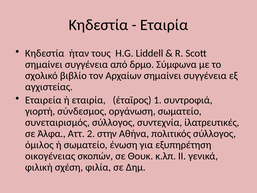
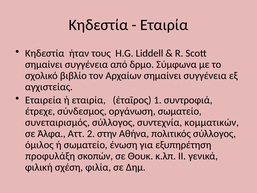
γιορτή: γιορτή -> έτρεχε
ίλατρευτικές: ίλατρευτικές -> κομματικών
οικογένειας: οικογένειας -> προφυλάξη
